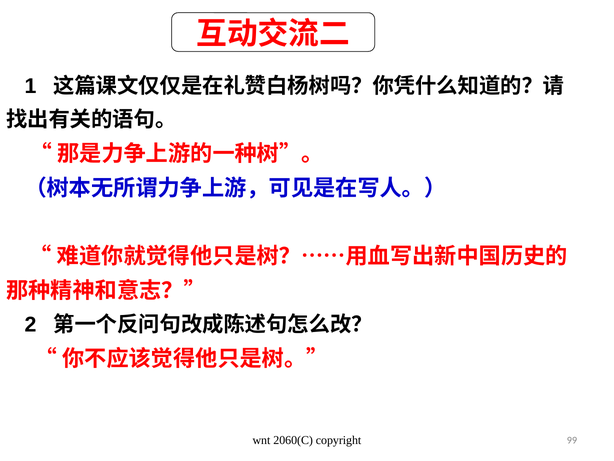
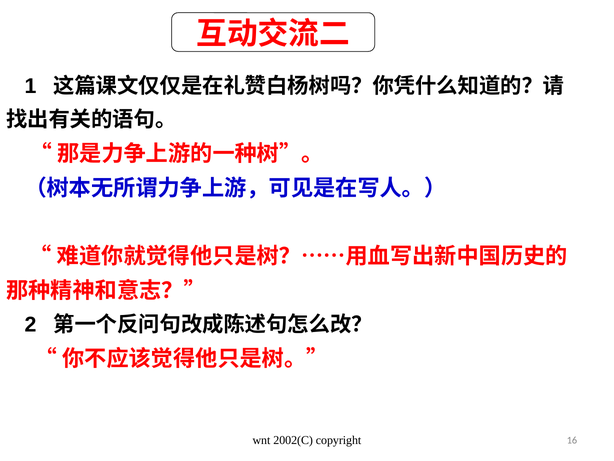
2060(C: 2060(C -> 2002(C
99: 99 -> 16
